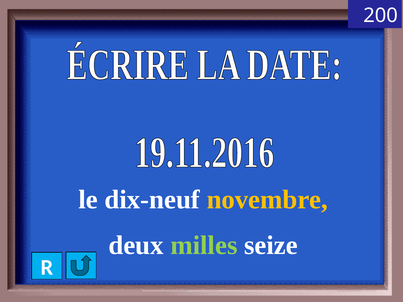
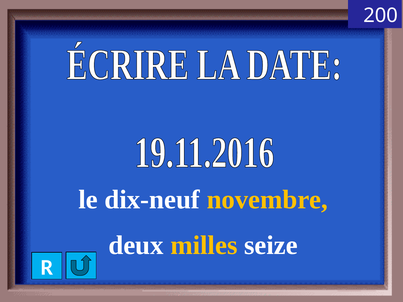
milles colour: light green -> yellow
